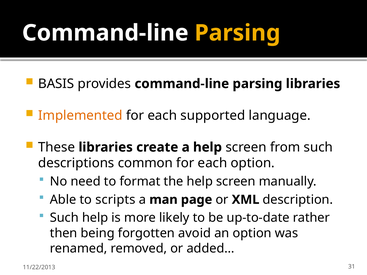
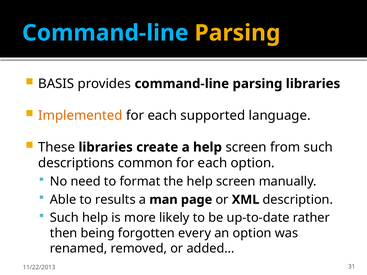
Command-line at (105, 33) colour: white -> light blue
scripts: scripts -> results
avoid: avoid -> every
